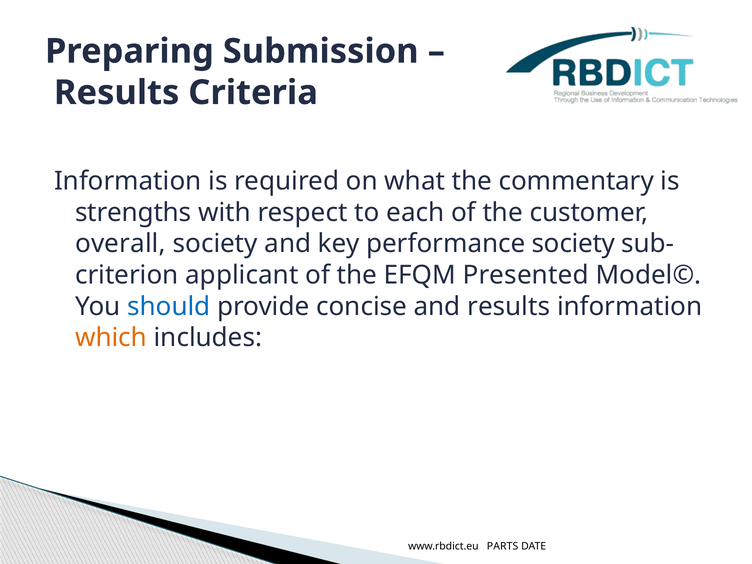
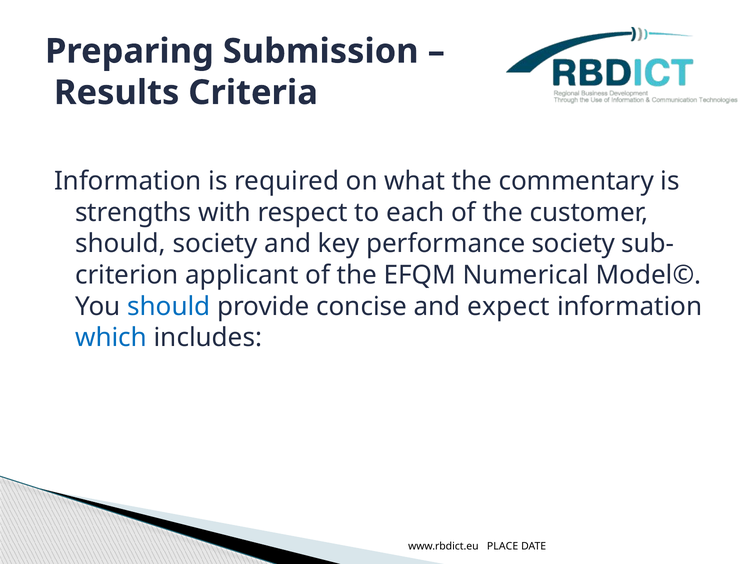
overall at (120, 244): overall -> should
Presented: Presented -> Numerical
and results: results -> expect
which colour: orange -> blue
PARTS: PARTS -> PLACE
